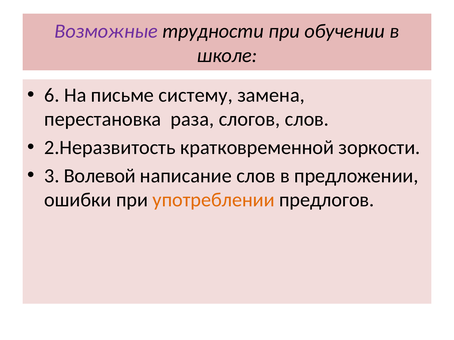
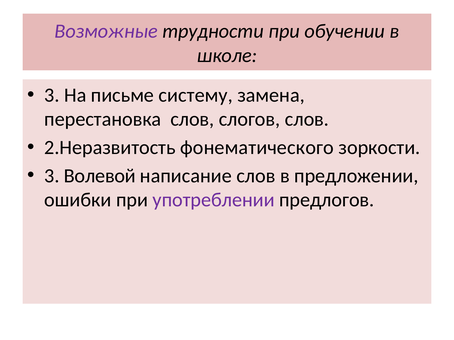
6 at (52, 95): 6 -> 3
перестановка раза: раза -> слов
кратковременной: кратковременной -> фонематического
употреблении colour: orange -> purple
